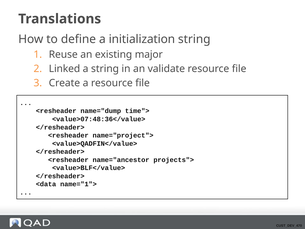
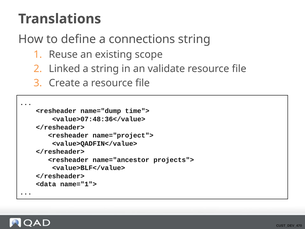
initialization: initialization -> connections
major: major -> scope
